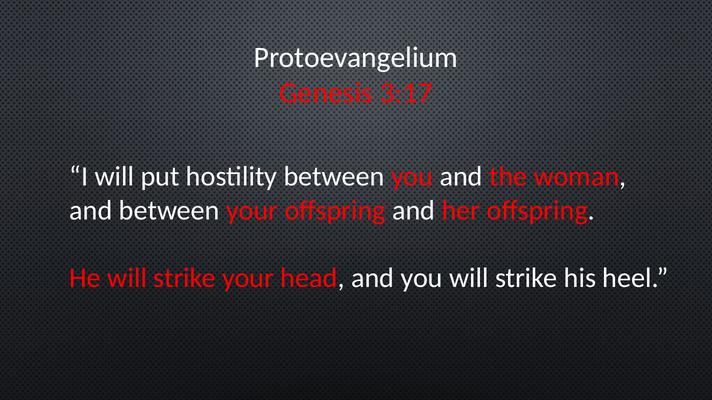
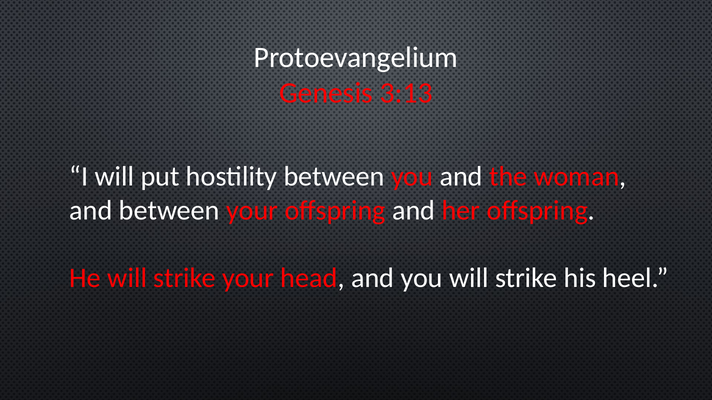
3:17: 3:17 -> 3:13
